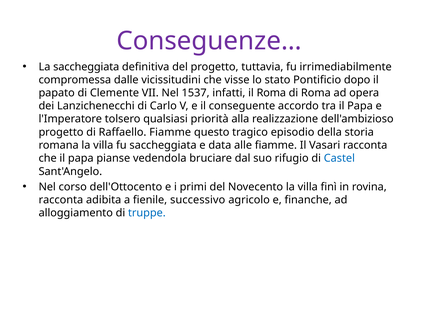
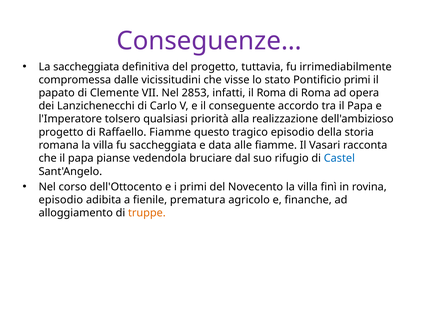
Pontificio dopo: dopo -> primi
1537: 1537 -> 2853
racconta at (61, 200): racconta -> episodio
successivo: successivo -> prematura
truppe colour: blue -> orange
